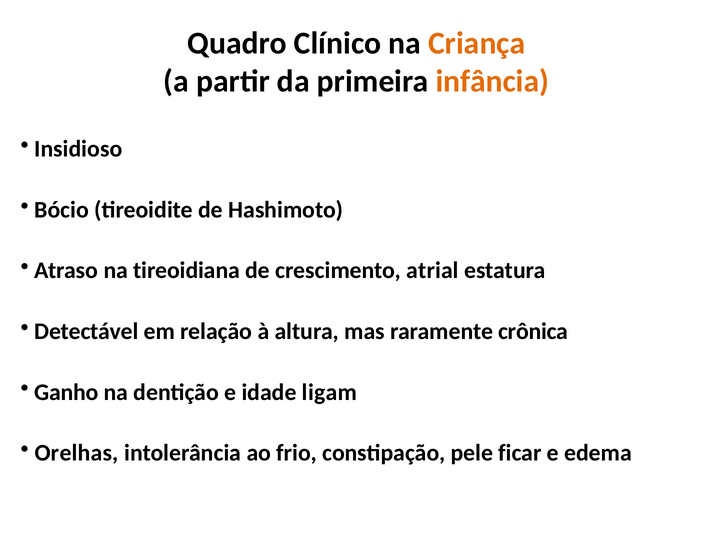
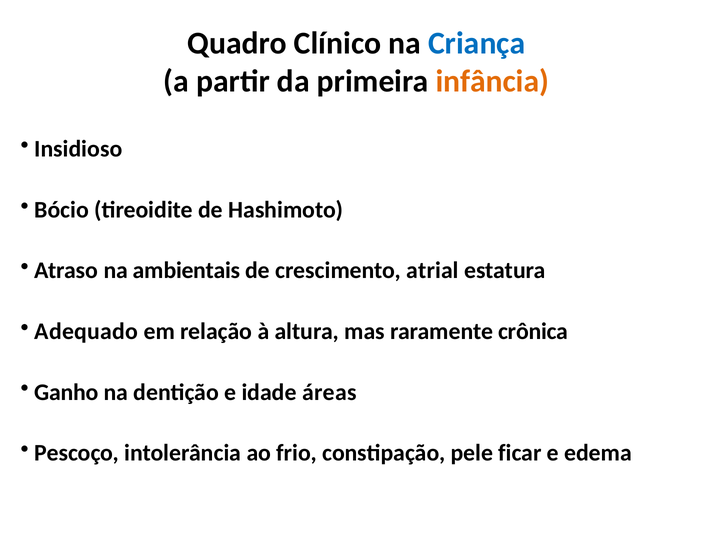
Criança colour: orange -> blue
tireoidiana: tireoidiana -> ambientais
Detectável: Detectável -> Adequado
ligam: ligam -> áreas
Orelhas: Orelhas -> Pescoço
